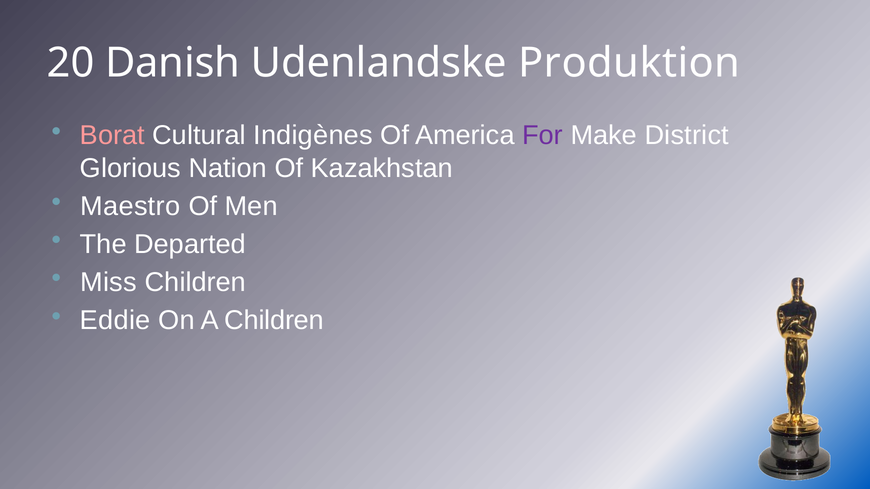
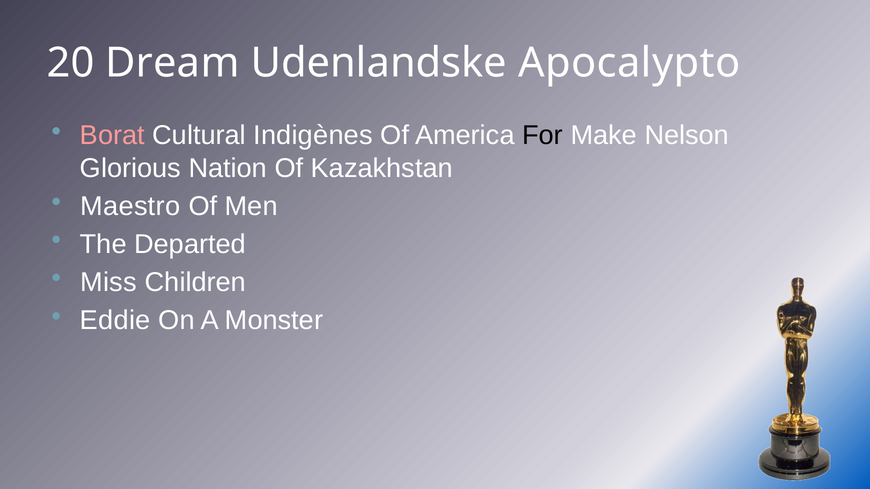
Danish: Danish -> Dream
Produktion: Produktion -> Apocalypto
For colour: purple -> black
District: District -> Nelson
A Children: Children -> Monster
